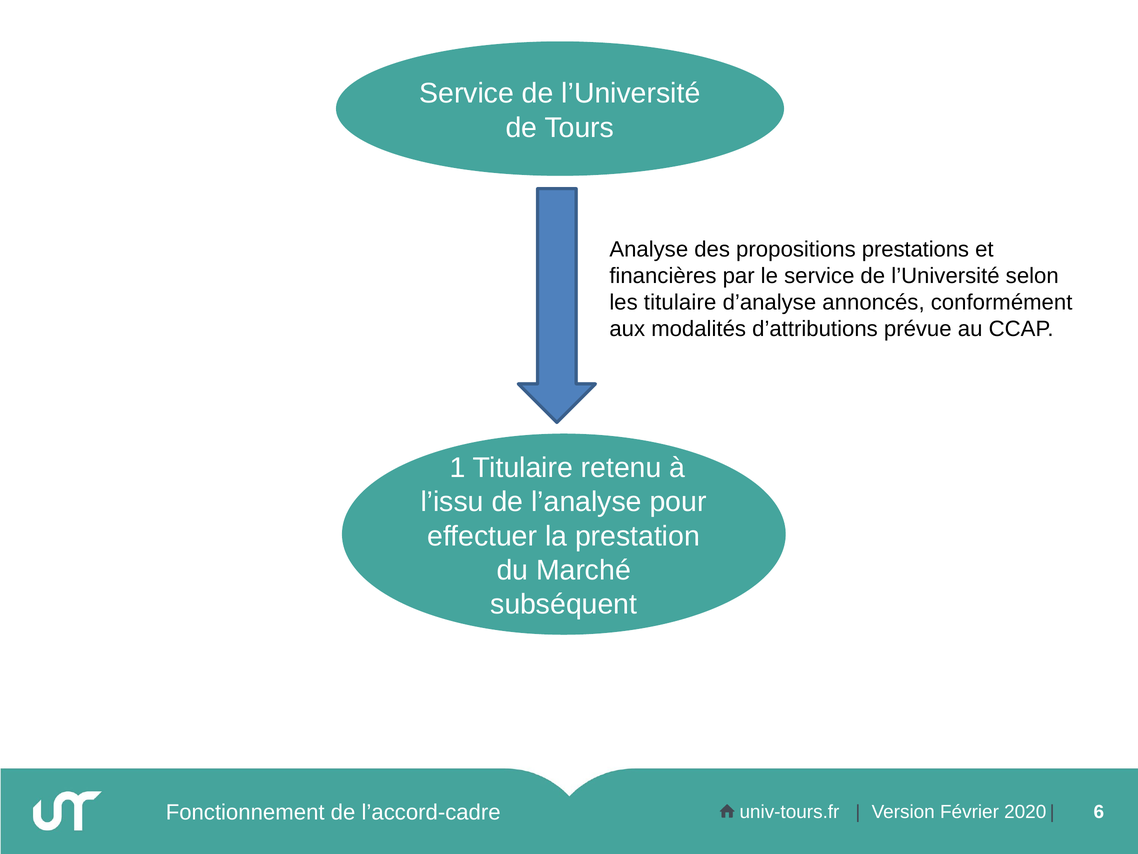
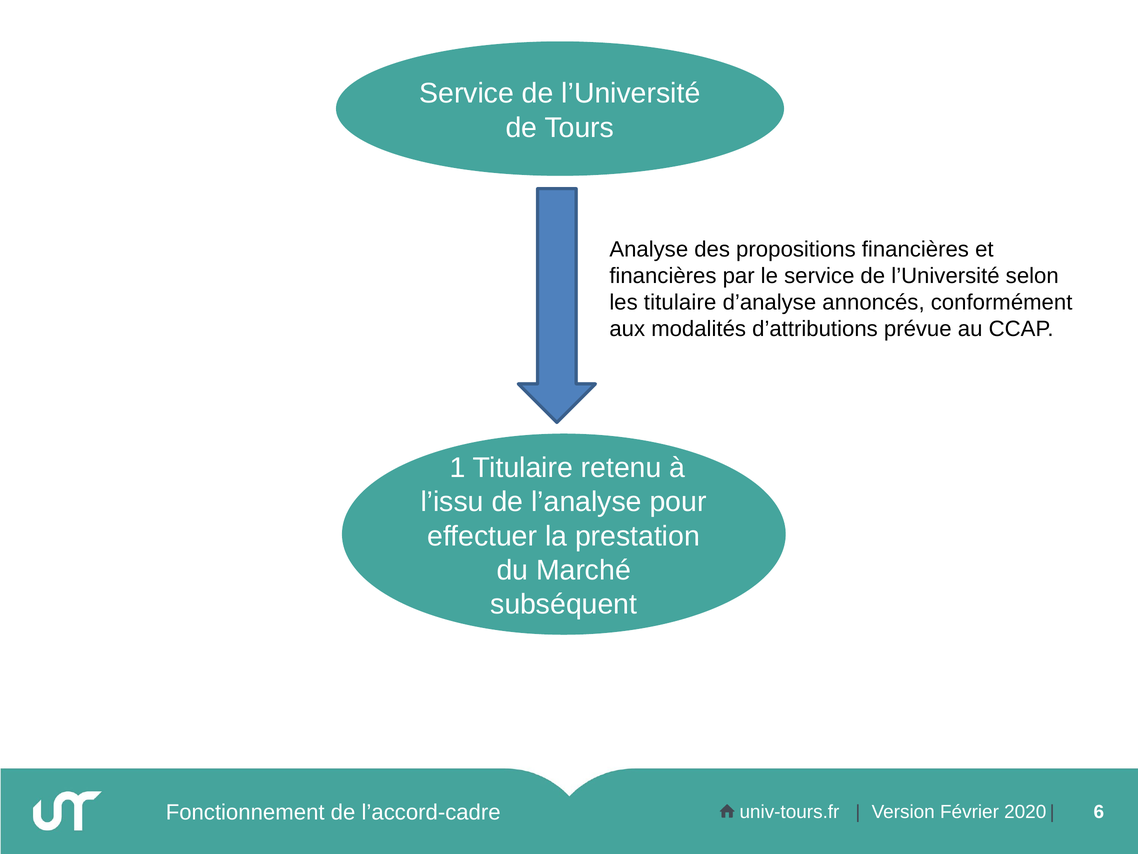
propositions prestations: prestations -> financières
